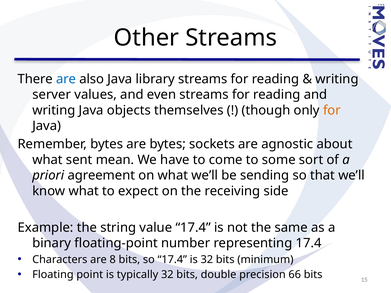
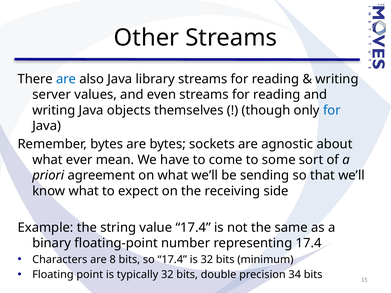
for at (332, 110) colour: orange -> blue
sent: sent -> ever
66: 66 -> 34
